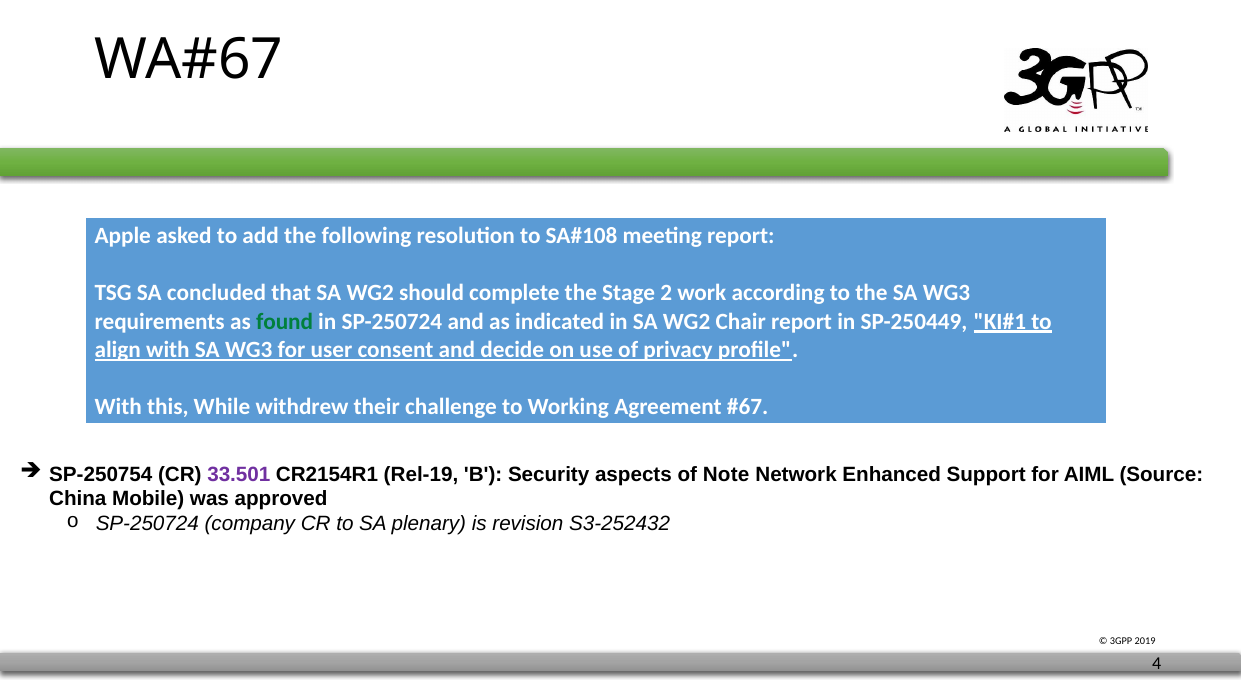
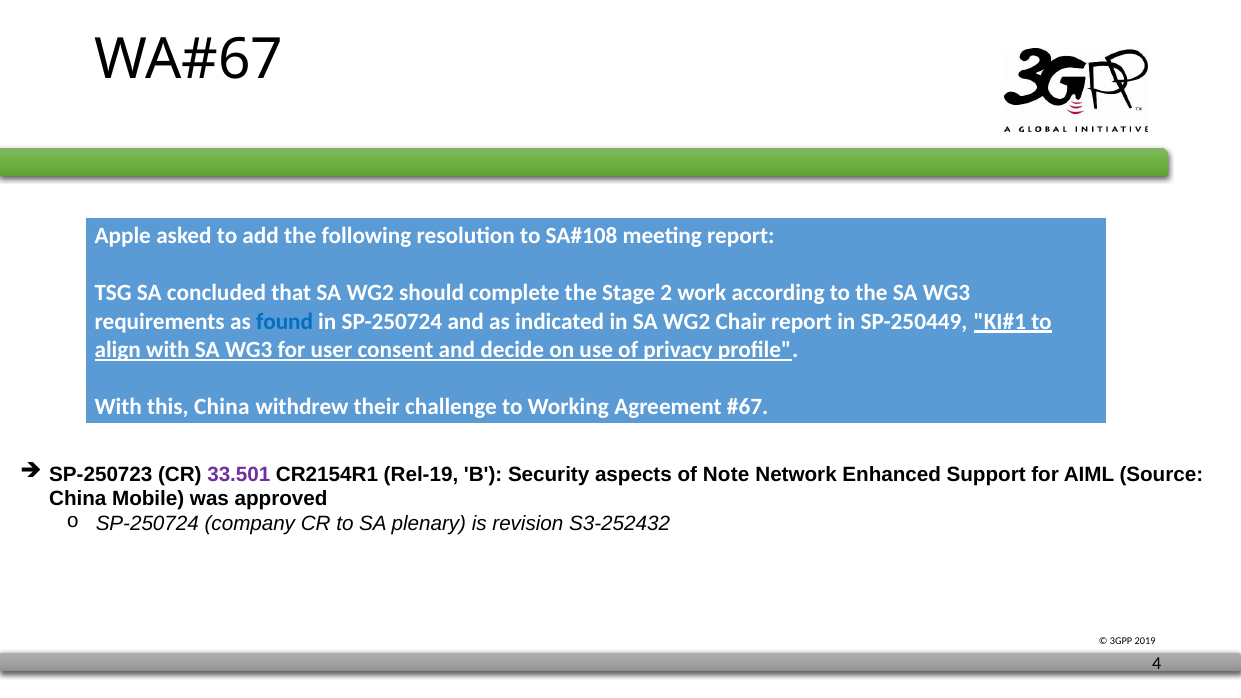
found colour: green -> blue
this While: While -> China
SP-250754: SP-250754 -> SP-250723
